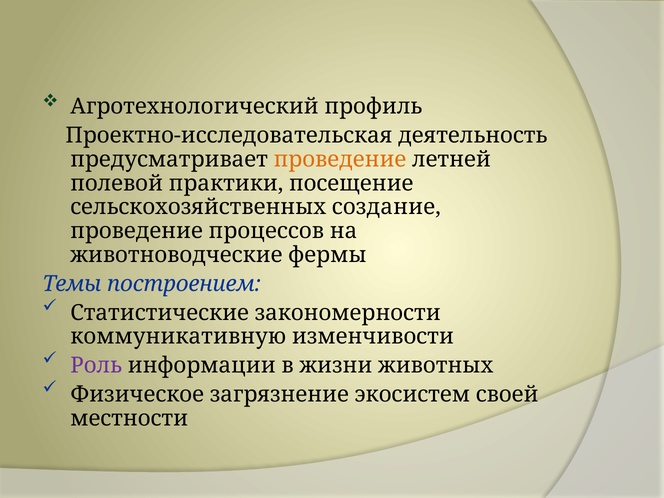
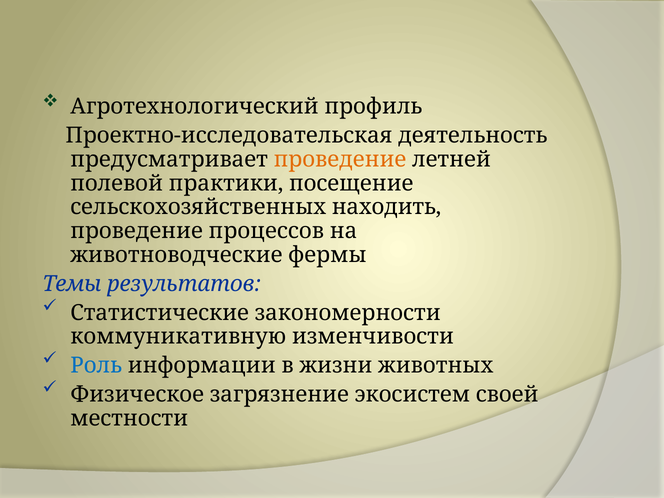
создание: создание -> находить
построением: построением -> результатов
Роль colour: purple -> blue
